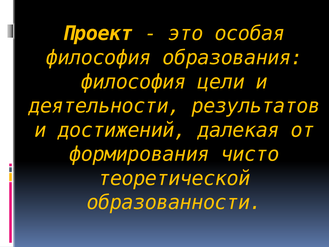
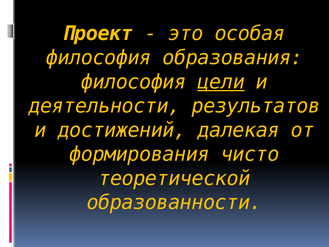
цели underline: none -> present
